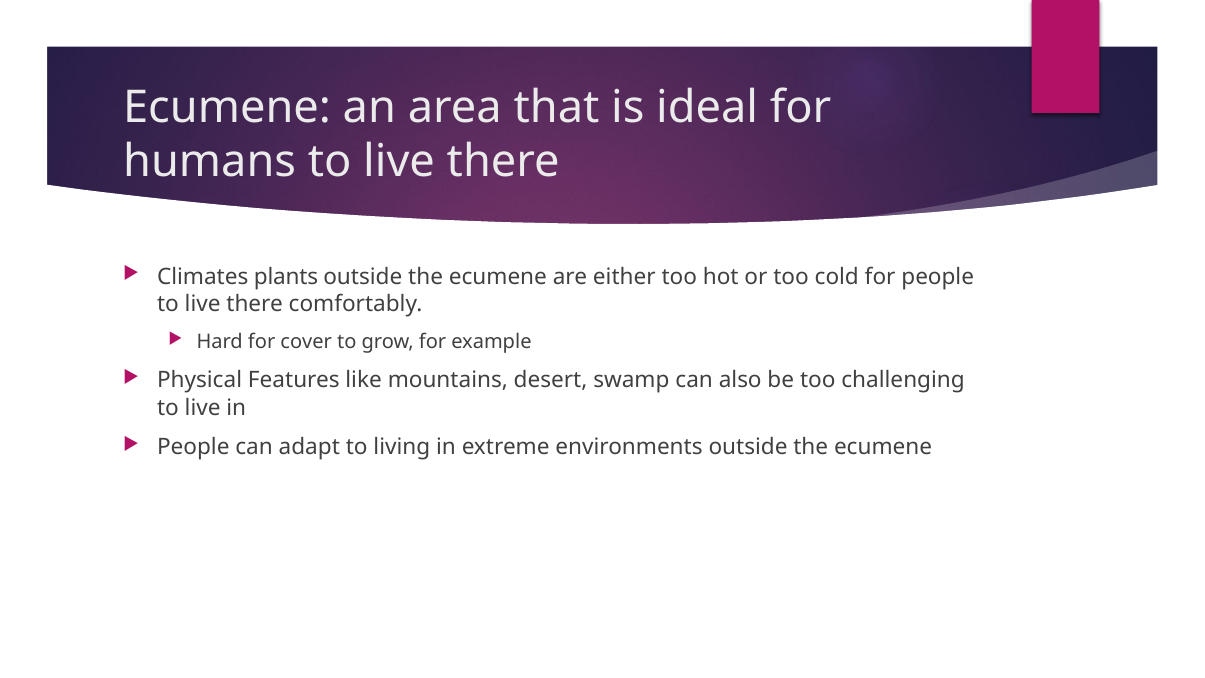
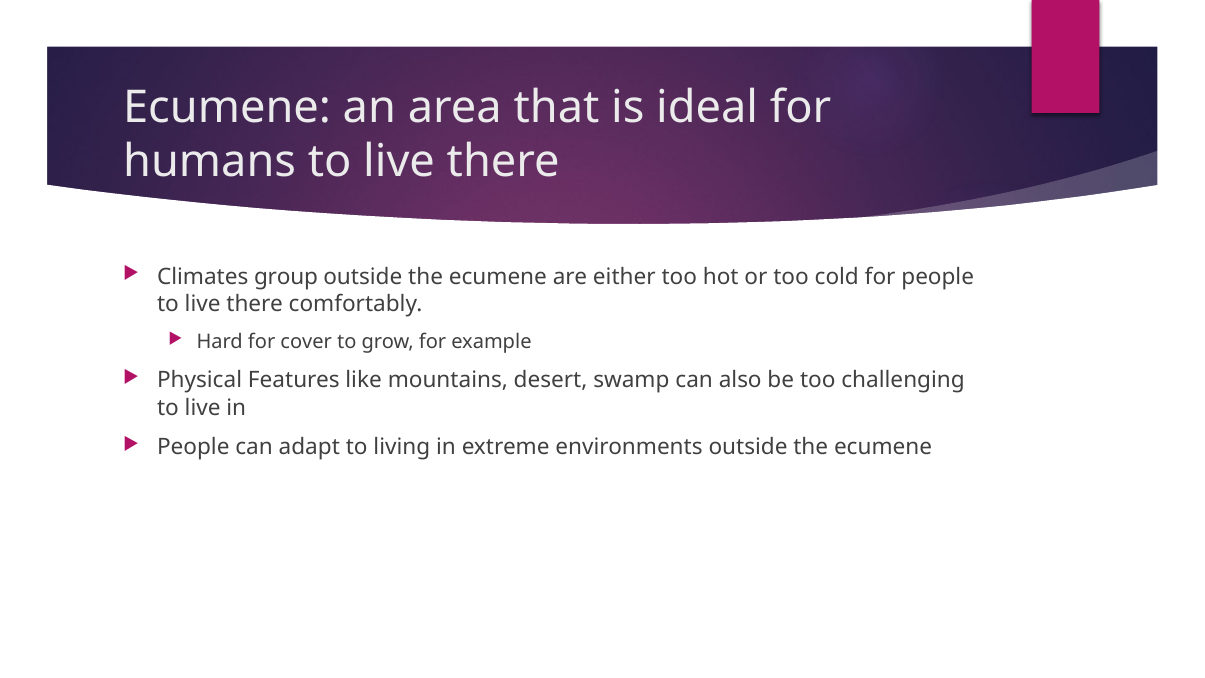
plants: plants -> group
